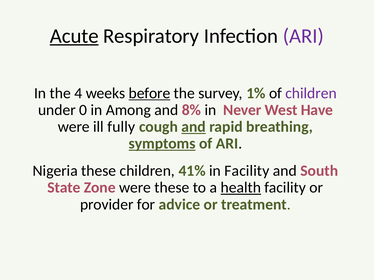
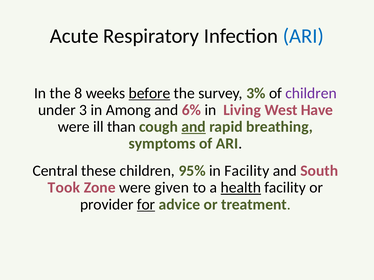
Acute underline: present -> none
ARI at (303, 36) colour: purple -> blue
4: 4 -> 8
1%: 1% -> 3%
0: 0 -> 3
8%: 8% -> 6%
Never: Never -> Living
fully: fully -> than
symptoms underline: present -> none
Nigeria: Nigeria -> Central
41%: 41% -> 95%
State: State -> Took
were these: these -> given
for underline: none -> present
